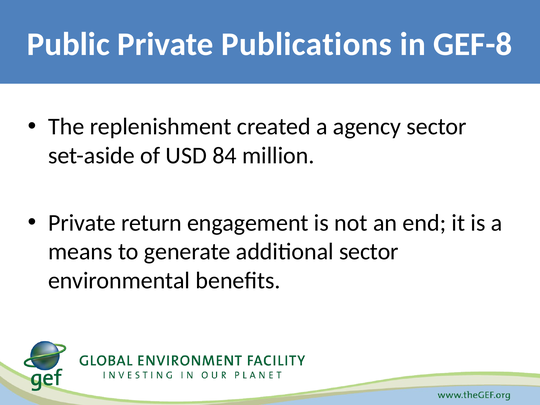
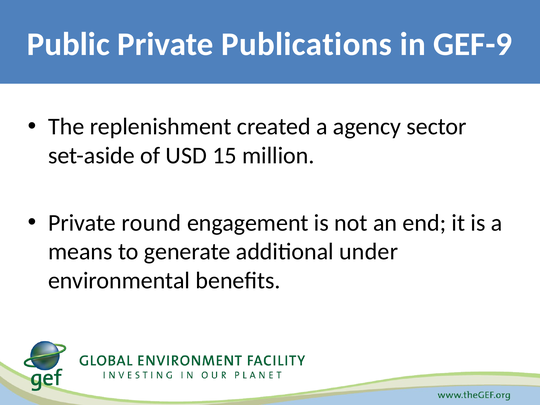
GEF-8: GEF-8 -> GEF-9
84: 84 -> 15
return: return -> round
additional sector: sector -> under
